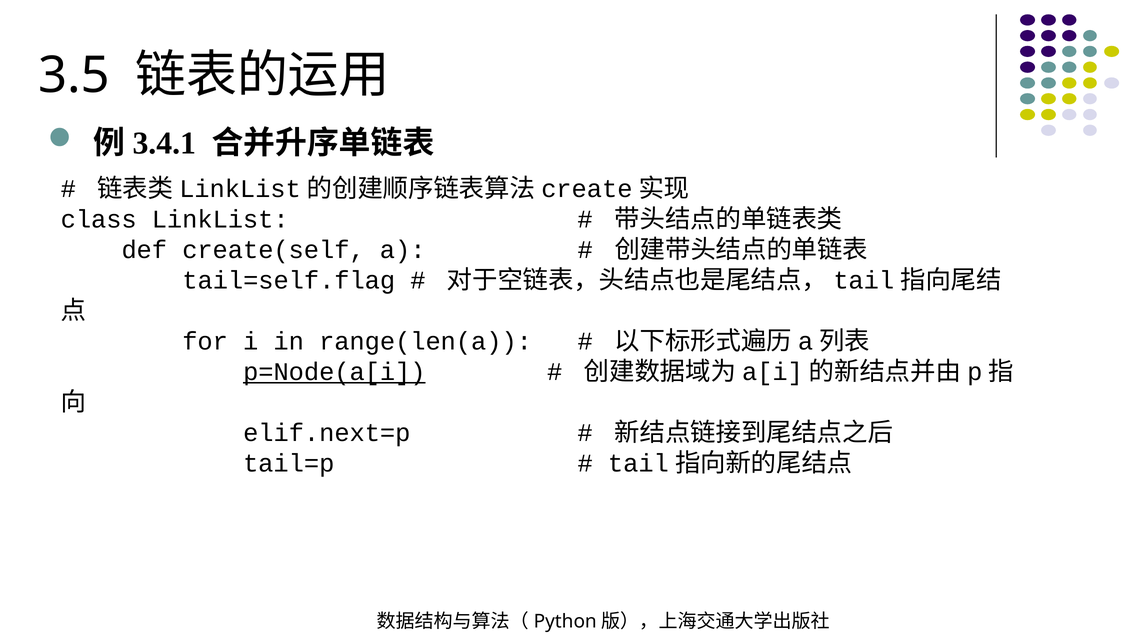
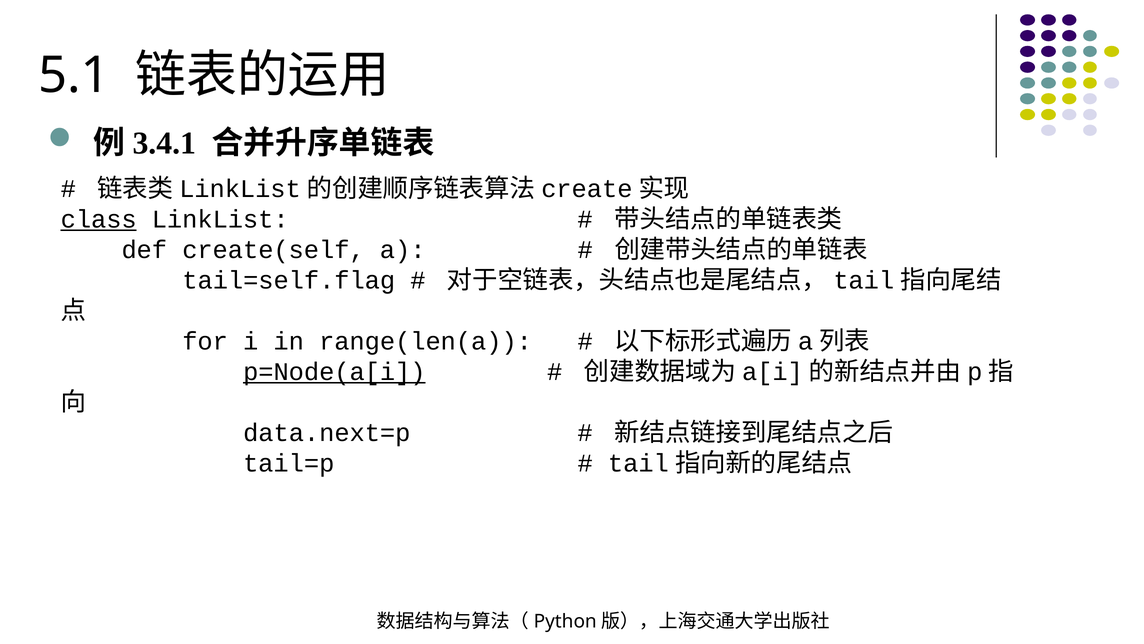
3.5: 3.5 -> 5.1
class underline: none -> present
elif.next=p: elif.next=p -> data.next=p
